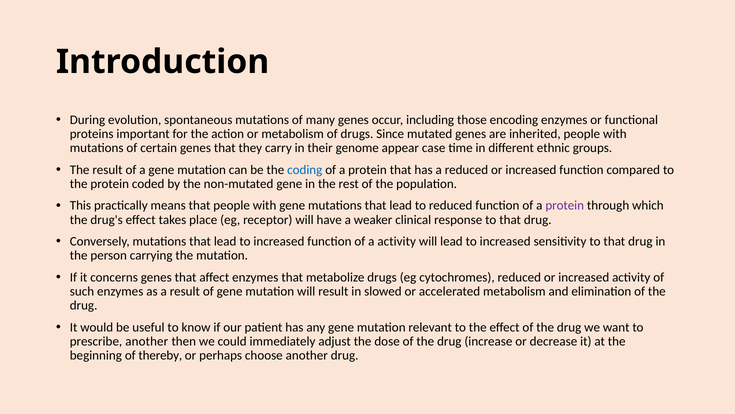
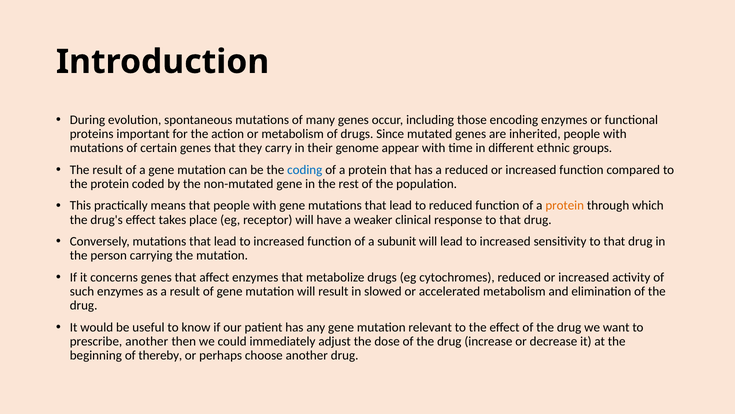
appear case: case -> with
protein at (565, 205) colour: purple -> orange
a activity: activity -> subunit
